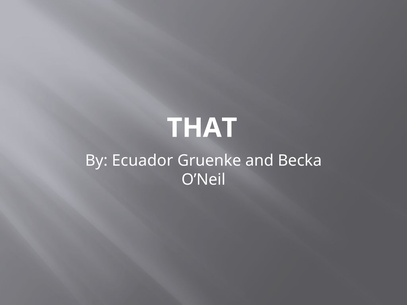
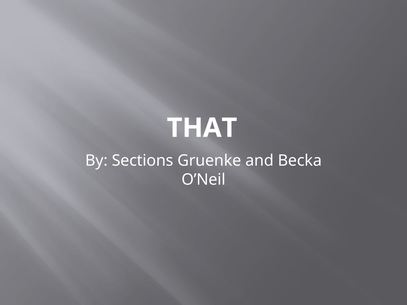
Ecuador: Ecuador -> Sections
